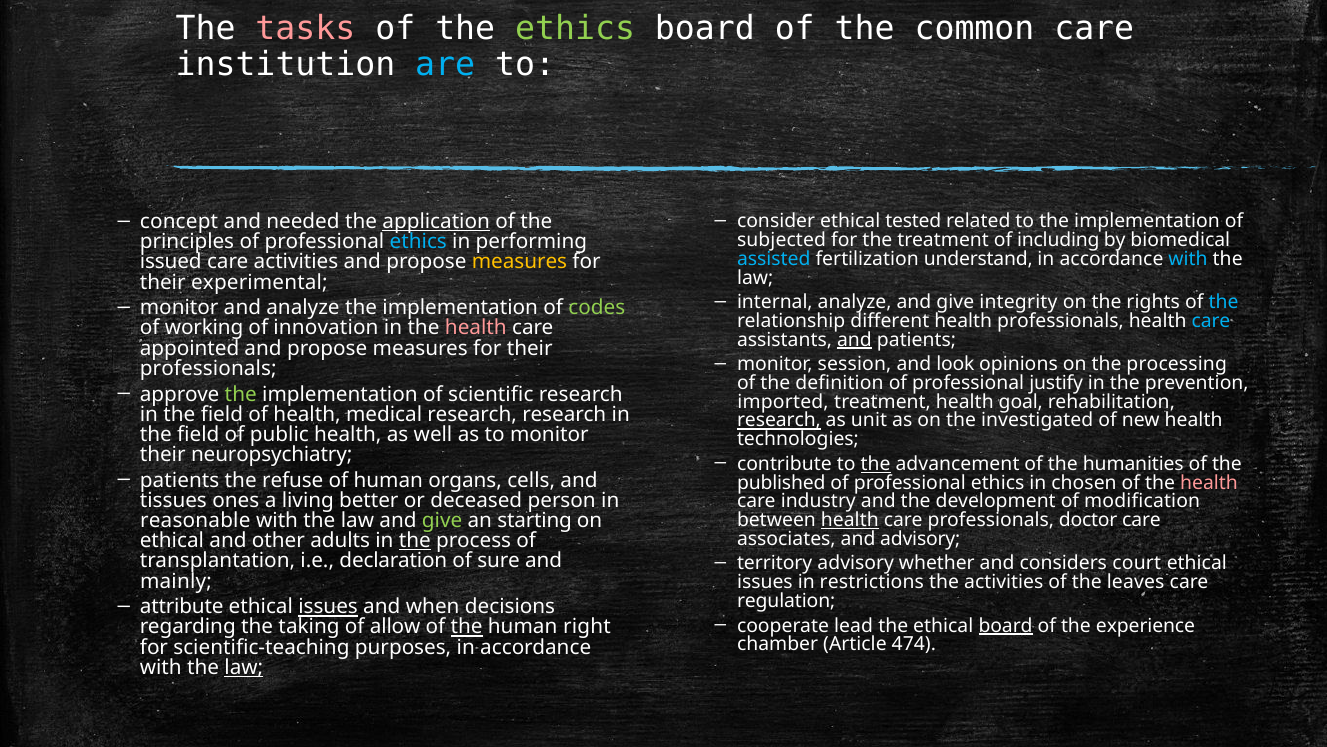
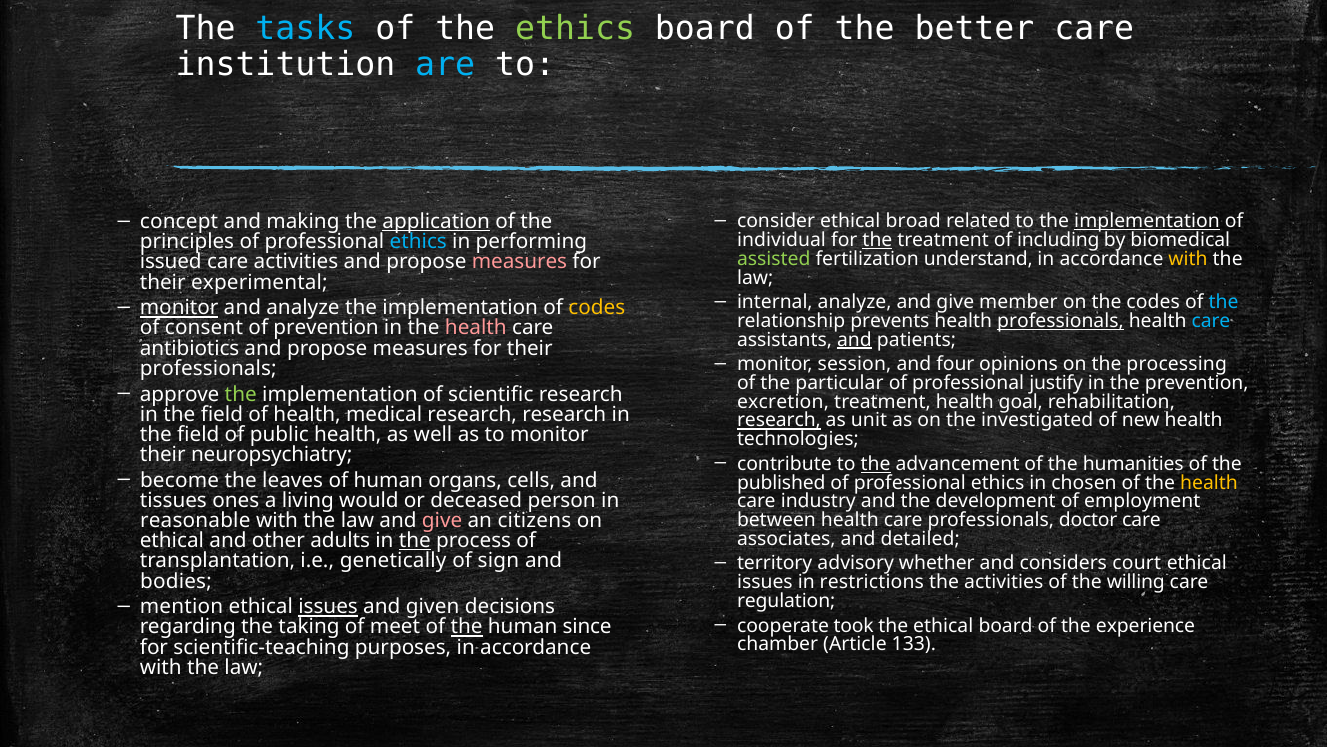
tasks colour: pink -> light blue
common: common -> better
needed: needed -> making
tested: tested -> broad
implementation at (1147, 221) underline: none -> present
subjected: subjected -> individual
the at (877, 240) underline: none -> present
assisted colour: light blue -> light green
with at (1188, 259) colour: light blue -> yellow
measures at (519, 262) colour: yellow -> pink
integrity: integrity -> member
the rights: rights -> codes
monitor at (179, 308) underline: none -> present
codes at (597, 308) colour: light green -> yellow
different: different -> prevents
professionals at (1060, 321) underline: none -> present
working: working -> consent
of innovation: innovation -> prevention
appointed: appointed -> antibiotics
look: look -> four
definition: definition -> particular
imported: imported -> excretion
patients at (180, 480): patients -> become
refuse: refuse -> leaves
health at (1209, 482) colour: pink -> yellow
better: better -> would
modification: modification -> employment
give at (442, 520) colour: light green -> pink
starting: starting -> citizens
health at (850, 520) underline: present -> none
and advisory: advisory -> detailed
declaration: declaration -> genetically
sure: sure -> sign
mainly: mainly -> bodies
leaves: leaves -> willing
attribute: attribute -> mention
when: when -> given
lead: lead -> took
board at (1006, 625) underline: present -> none
allow: allow -> meet
right: right -> since
474: 474 -> 133
law at (244, 667) underline: present -> none
